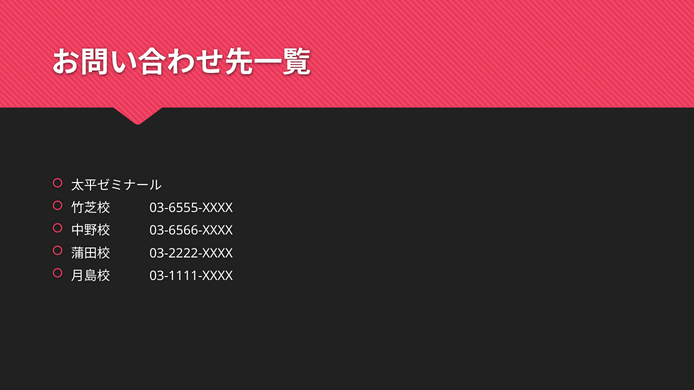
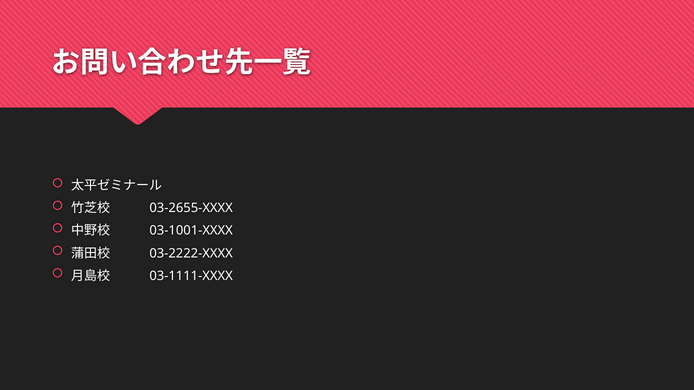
03-6555-XXXX: 03-6555-XXXX -> 03-2655-XXXX
03-6566-XXXX: 03-6566-XXXX -> 03-1001-XXXX
